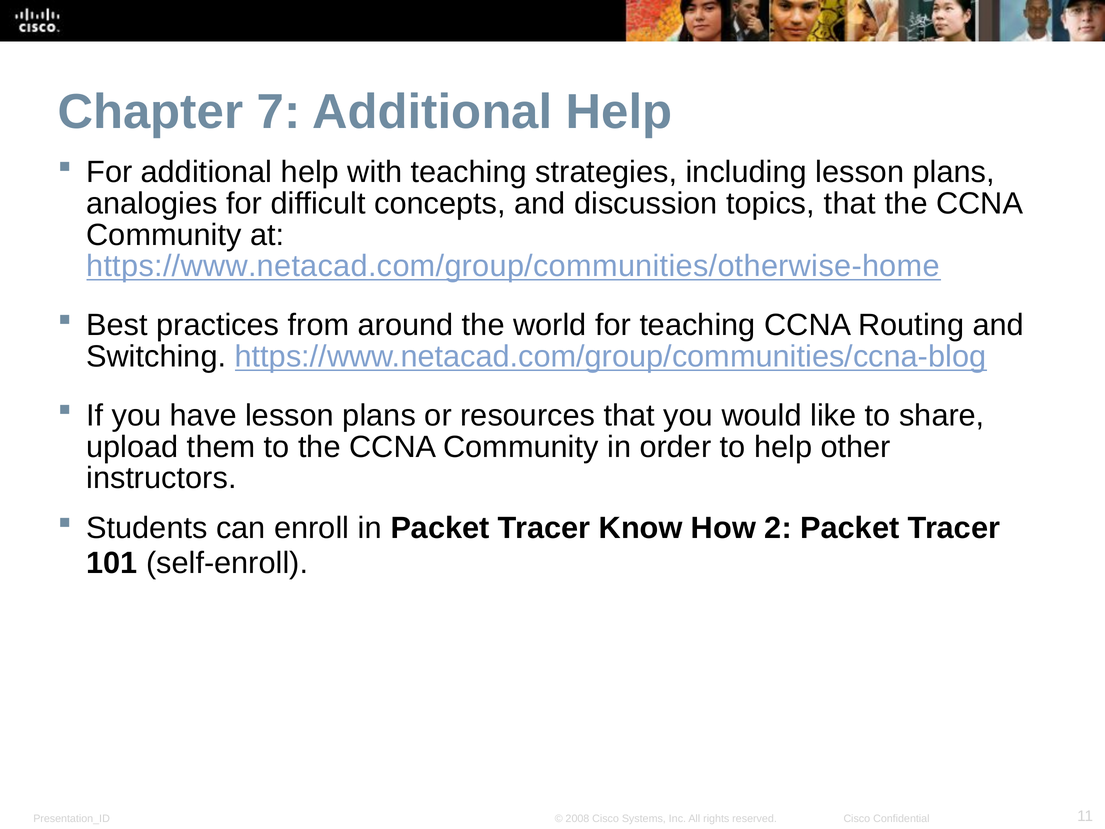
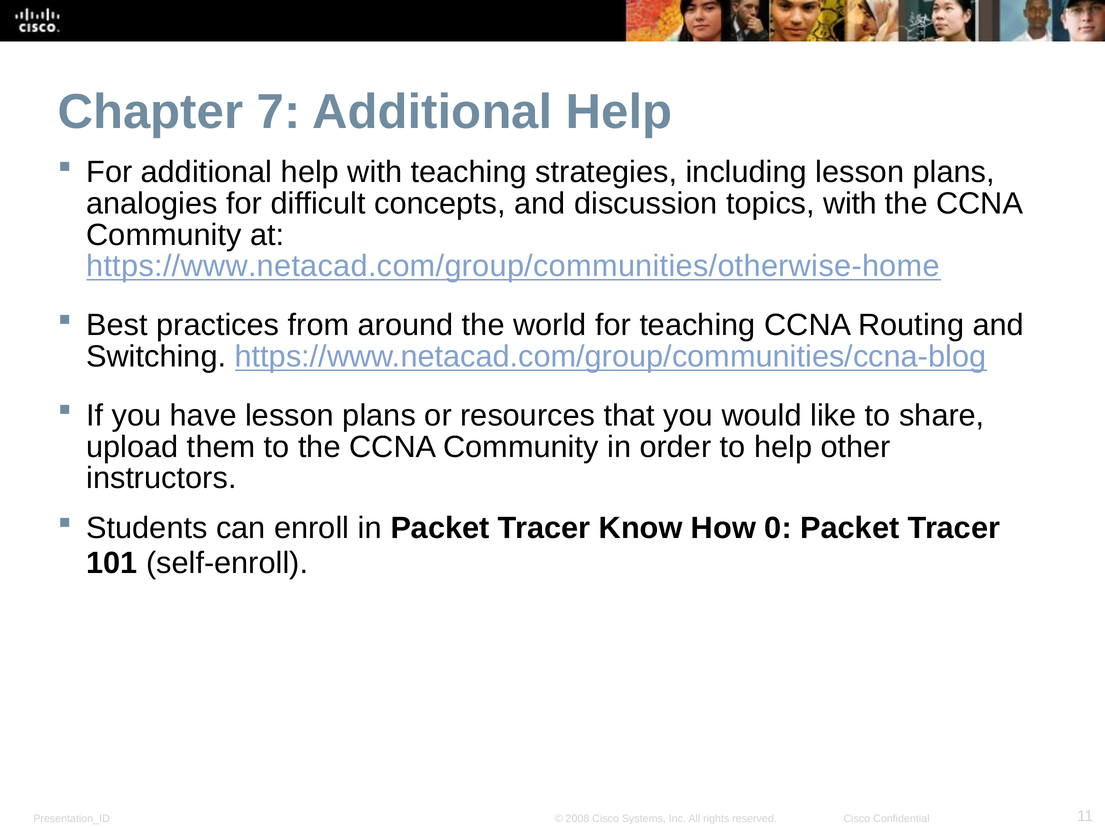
topics that: that -> with
2: 2 -> 0
